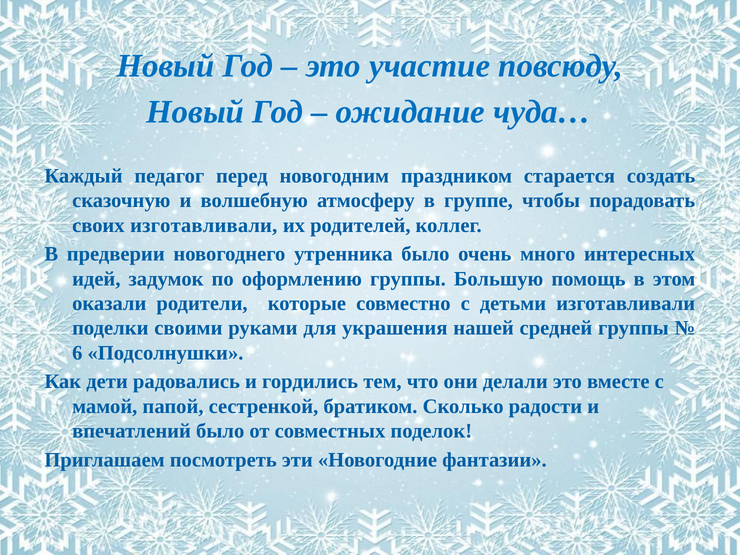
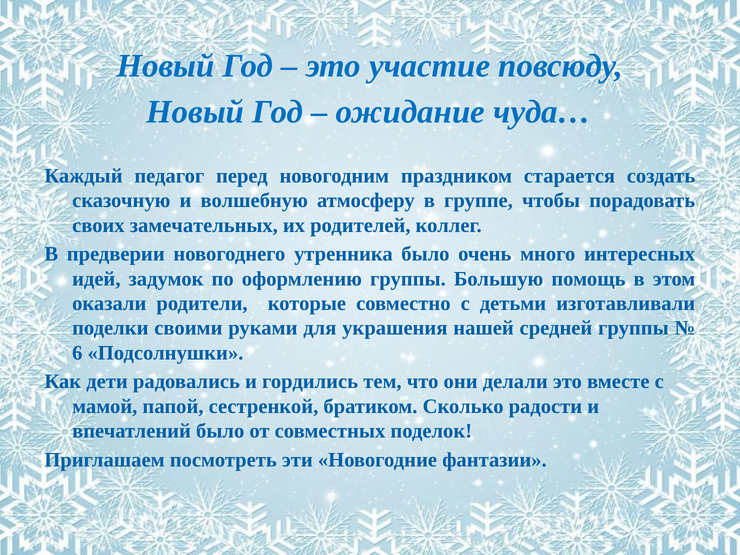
своих изготавливали: изготавливали -> замечательных
